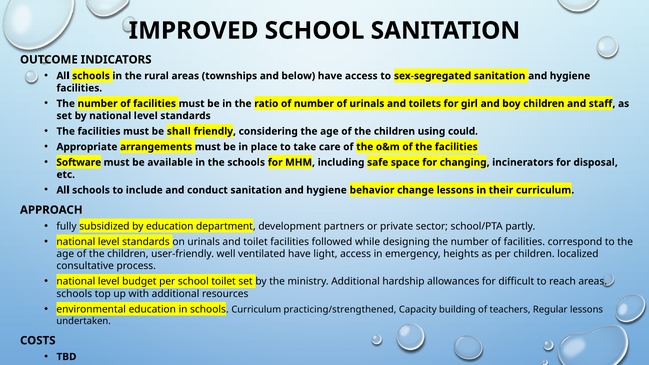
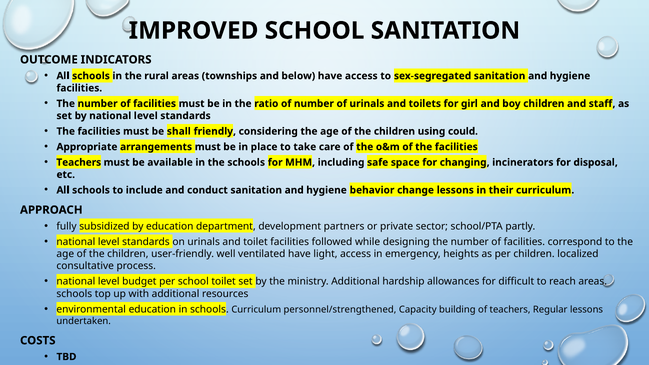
Software at (79, 162): Software -> Teachers
practicing/strengthened: practicing/strengthened -> personnel/strengthened
